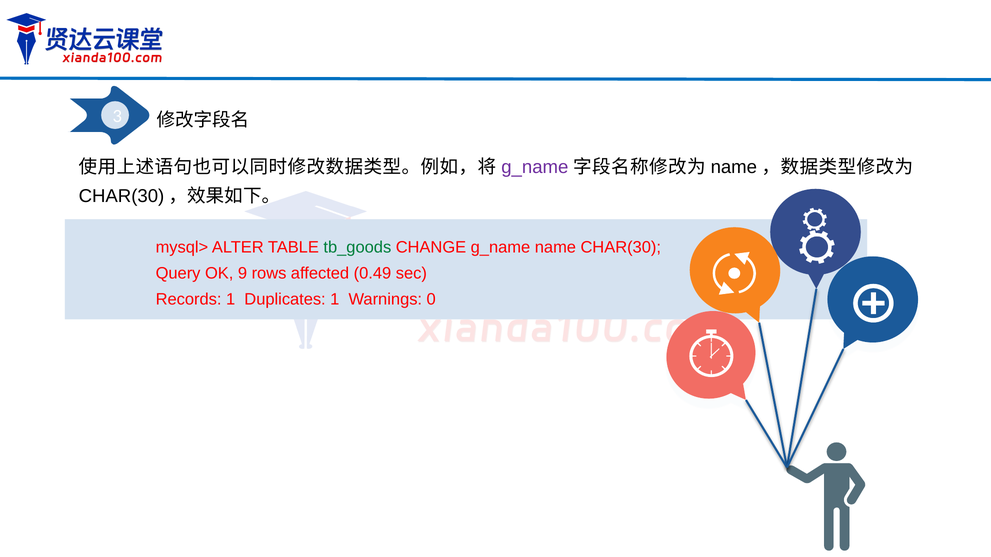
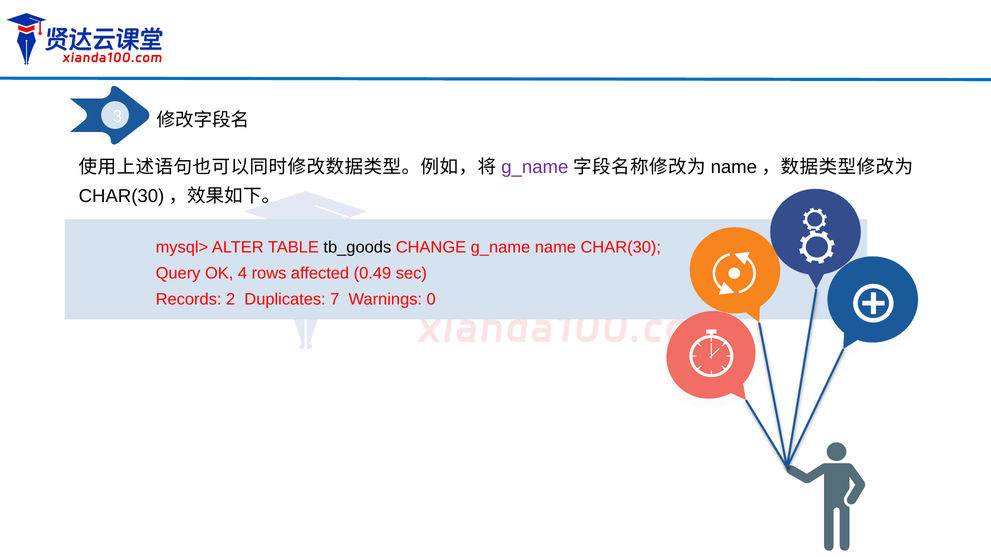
tb_goods colour: green -> black
9: 9 -> 4
Records 1: 1 -> 2
Duplicates 1: 1 -> 7
